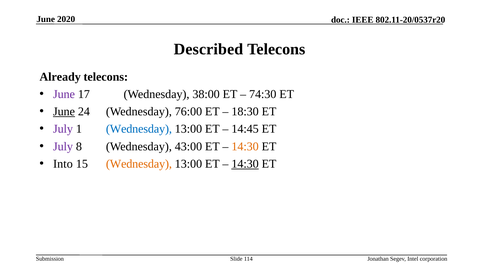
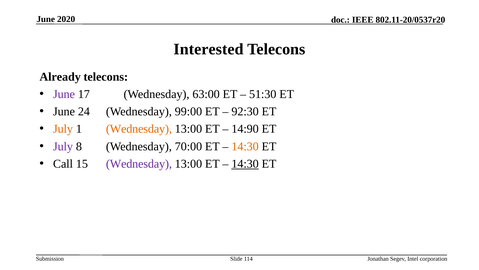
Described: Described -> Interested
38:00: 38:00 -> 63:00
74:30: 74:30 -> 51:30
June at (64, 111) underline: present -> none
76:00: 76:00 -> 99:00
18:30: 18:30 -> 92:30
July at (63, 129) colour: purple -> orange
Wednesday at (139, 129) colour: blue -> orange
14:45: 14:45 -> 14:90
43:00: 43:00 -> 70:00
Into: Into -> Call
Wednesday at (139, 163) colour: orange -> purple
